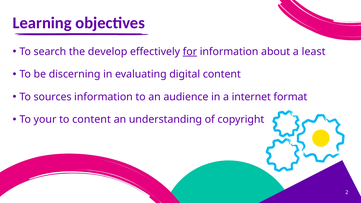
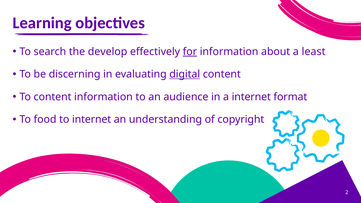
digital underline: none -> present
To sources: sources -> content
your: your -> food
to content: content -> internet
